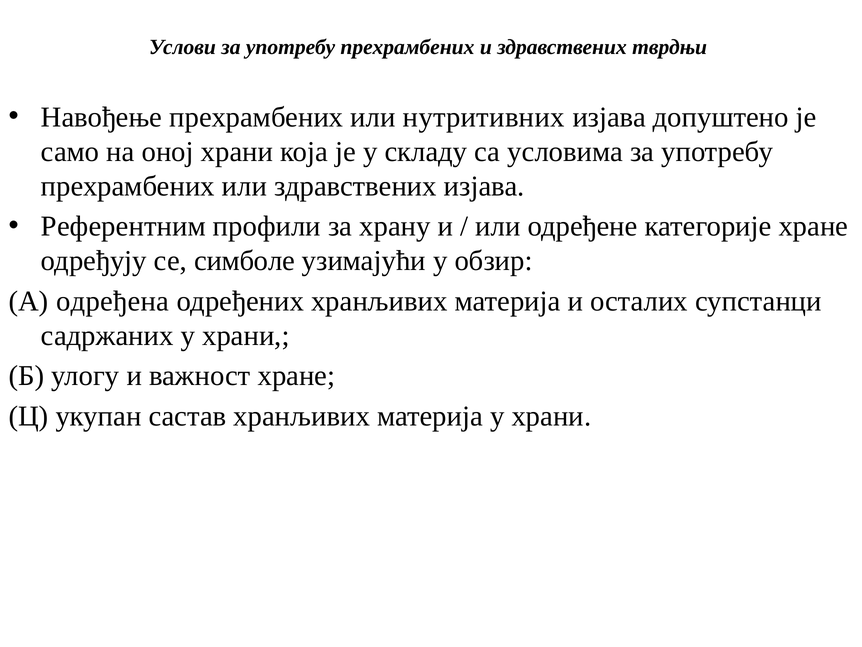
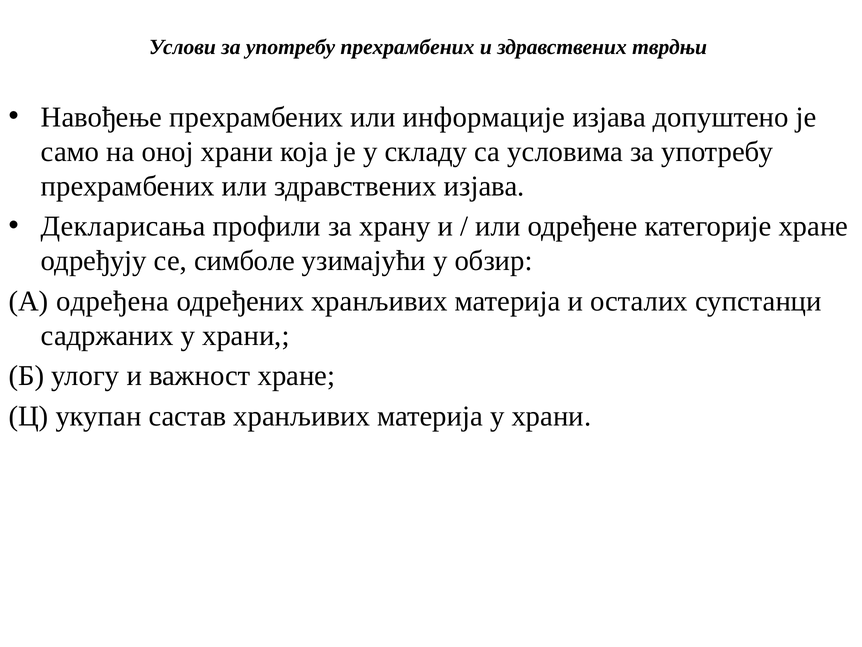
нутритивних: нутритивних -> информације
Референтним: Референтним -> Декларисања
